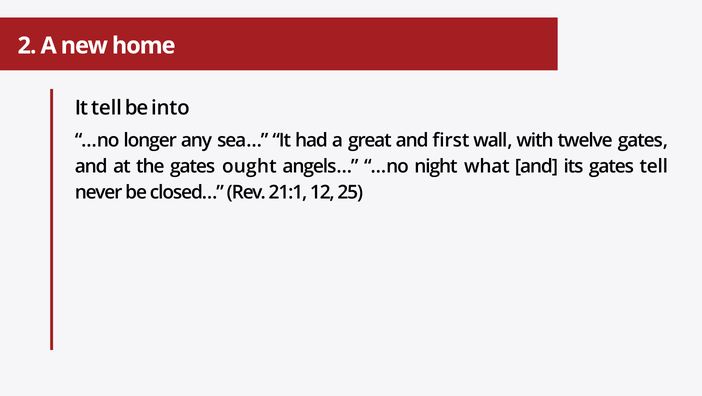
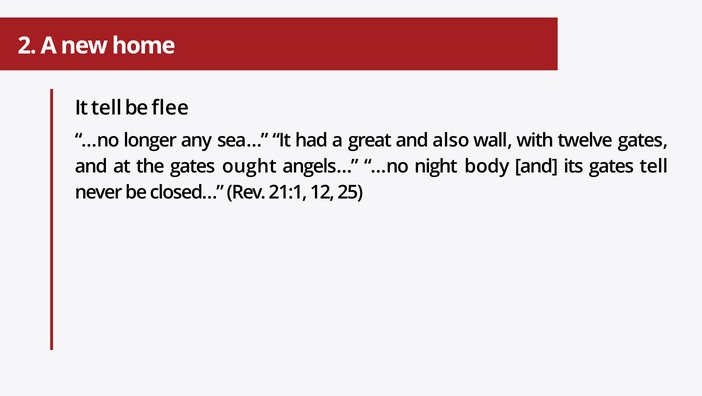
into: into -> flee
first: first -> also
what: what -> body
